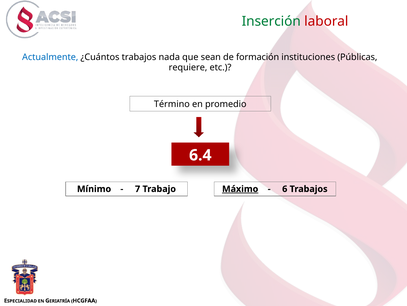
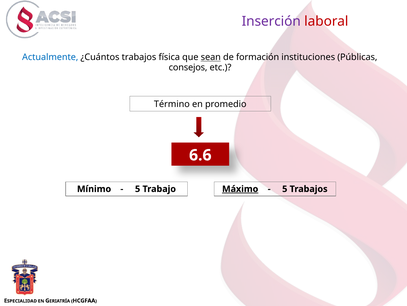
Inserción colour: green -> purple
nada: nada -> física
sean underline: none -> present
requiere: requiere -> consejos
6.4: 6.4 -> 6.6
7 at (138, 189): 7 -> 5
6 at (285, 189): 6 -> 5
